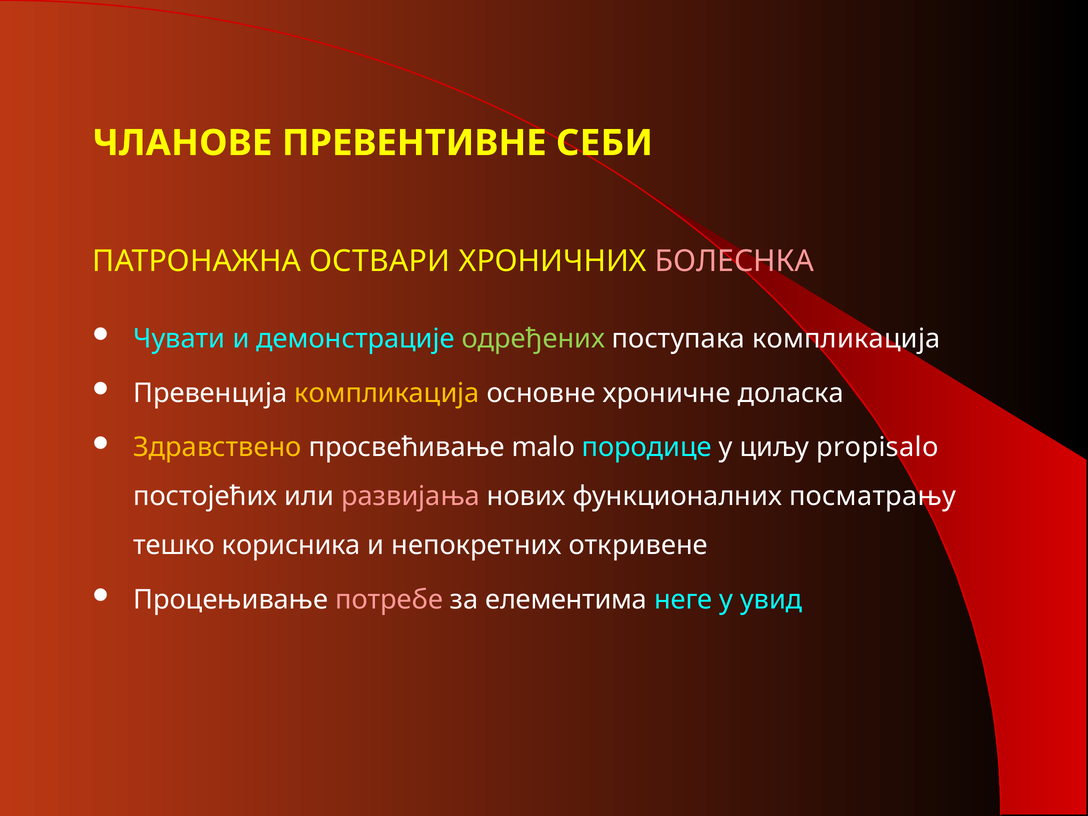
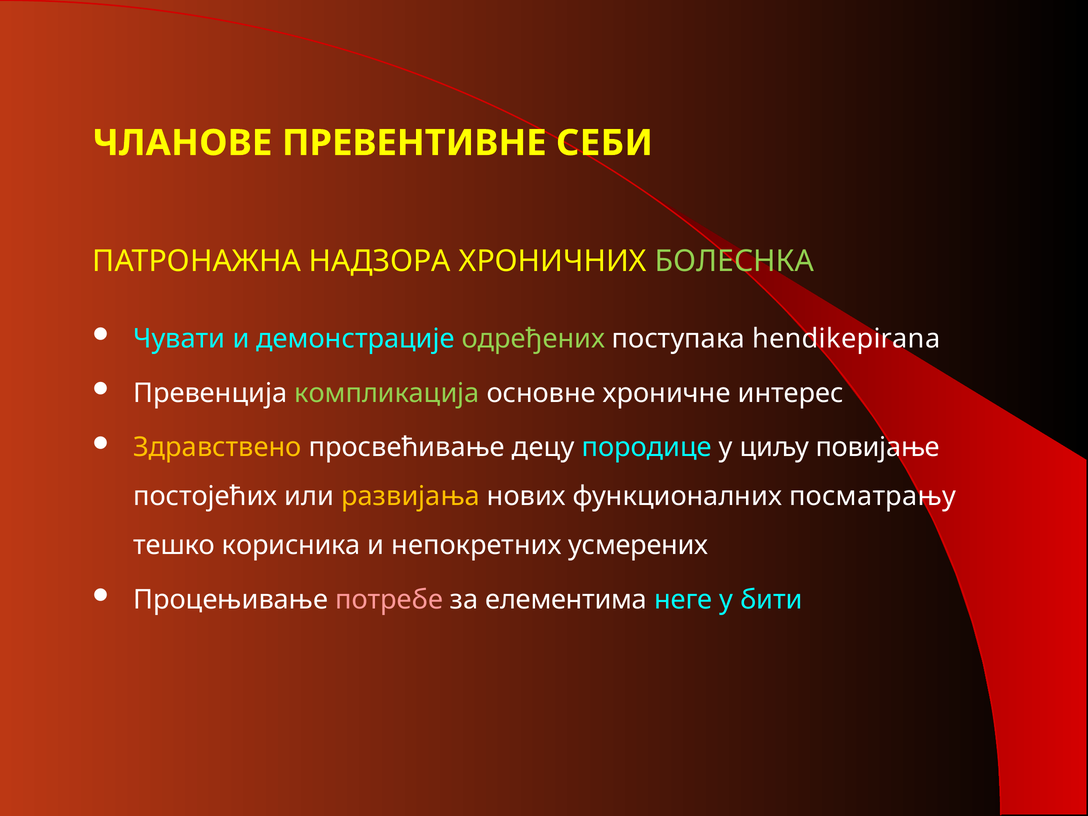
ОСТВАРИ: ОСТВАРИ -> НАДЗОРА
БОЛЕСНКА colour: pink -> light green
поступака компликација: компликација -> hendikepirana
компликација at (387, 393) colour: yellow -> light green
доласка: доласка -> интерес
malo: malo -> децу
propisalo: propisalo -> повијање
развијања colour: pink -> yellow
откривене: откривене -> усмерених
увид: увид -> бити
